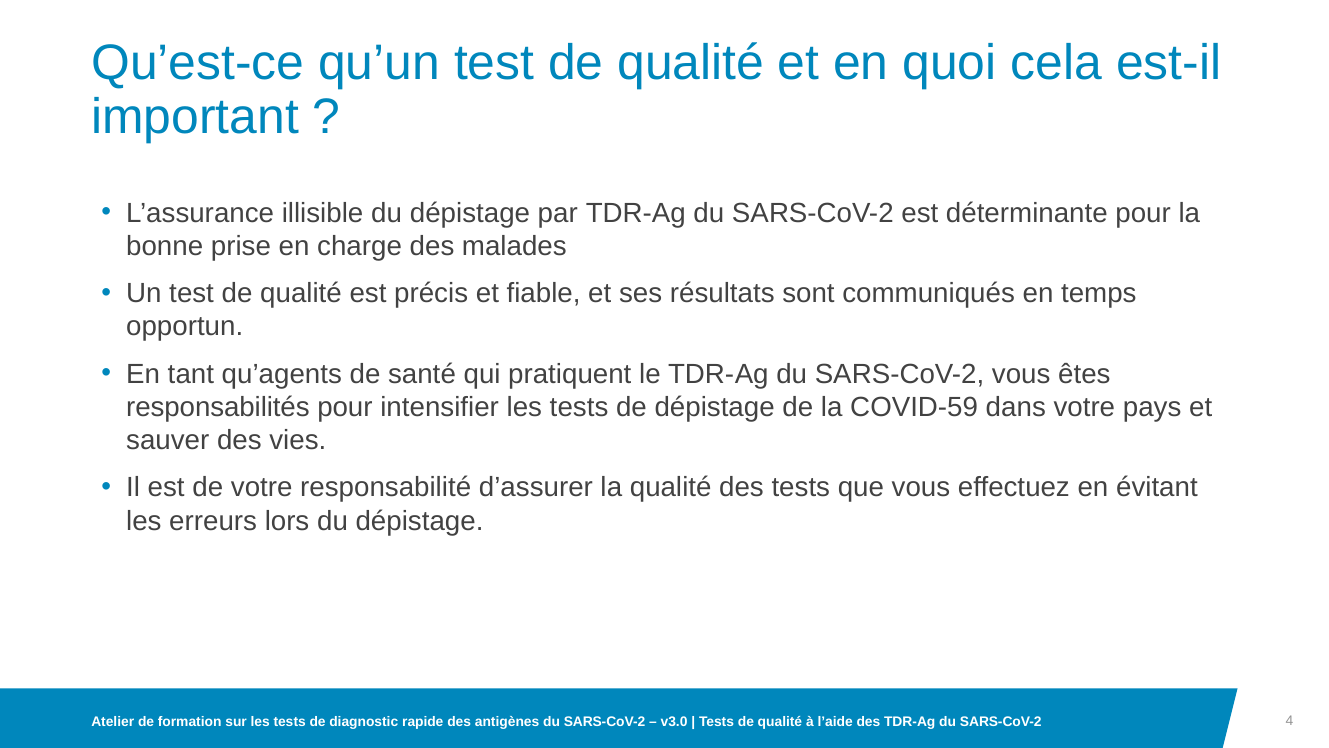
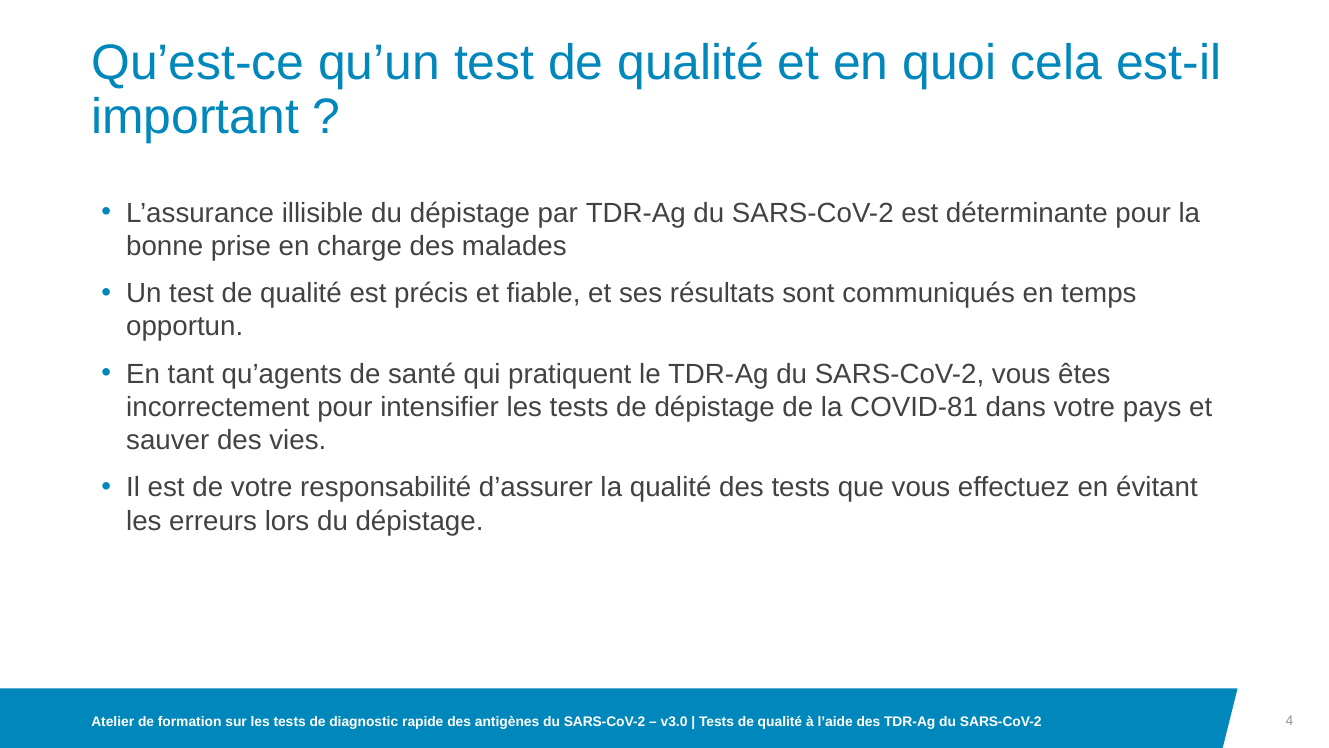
responsabilités: responsabilités -> incorrectement
COVID-59: COVID-59 -> COVID-81
